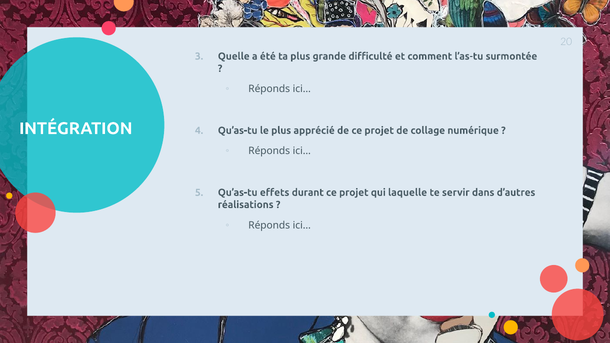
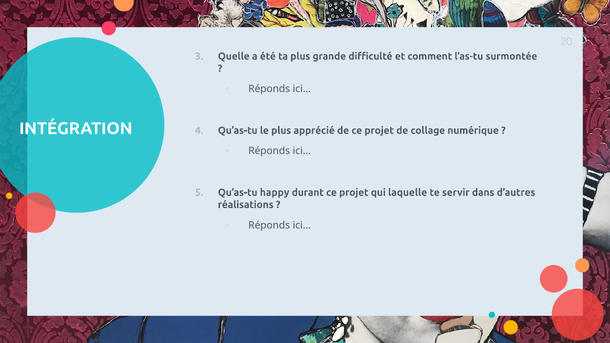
effets: effets -> happy
